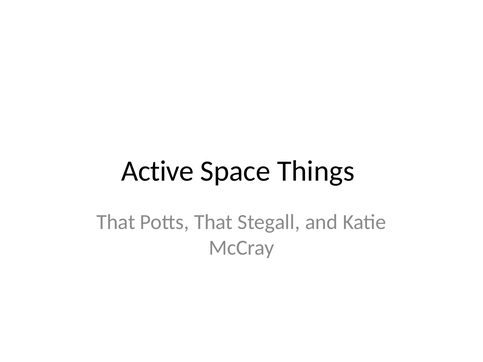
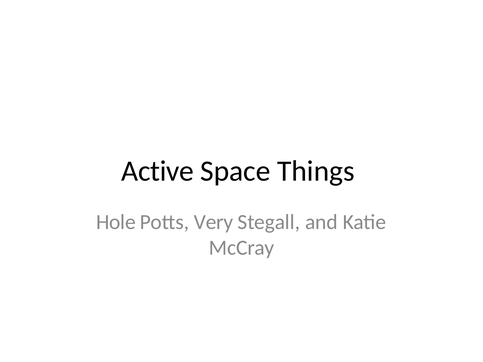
That at (116, 222): That -> Hole
Potts That: That -> Very
